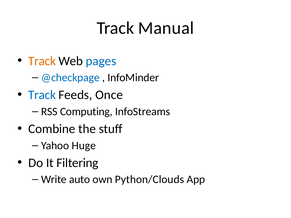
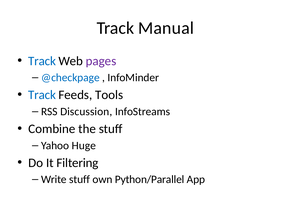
Track at (42, 61) colour: orange -> blue
pages colour: blue -> purple
Once: Once -> Tools
Computing: Computing -> Discussion
Write auto: auto -> stuff
Python/Clouds: Python/Clouds -> Python/Parallel
